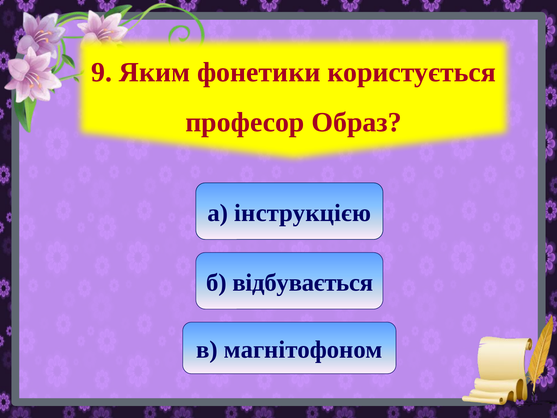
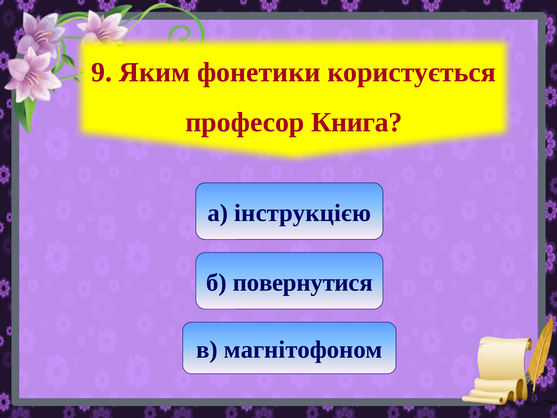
Образ: Образ -> Книга
відбувається: відбувається -> повернутися
